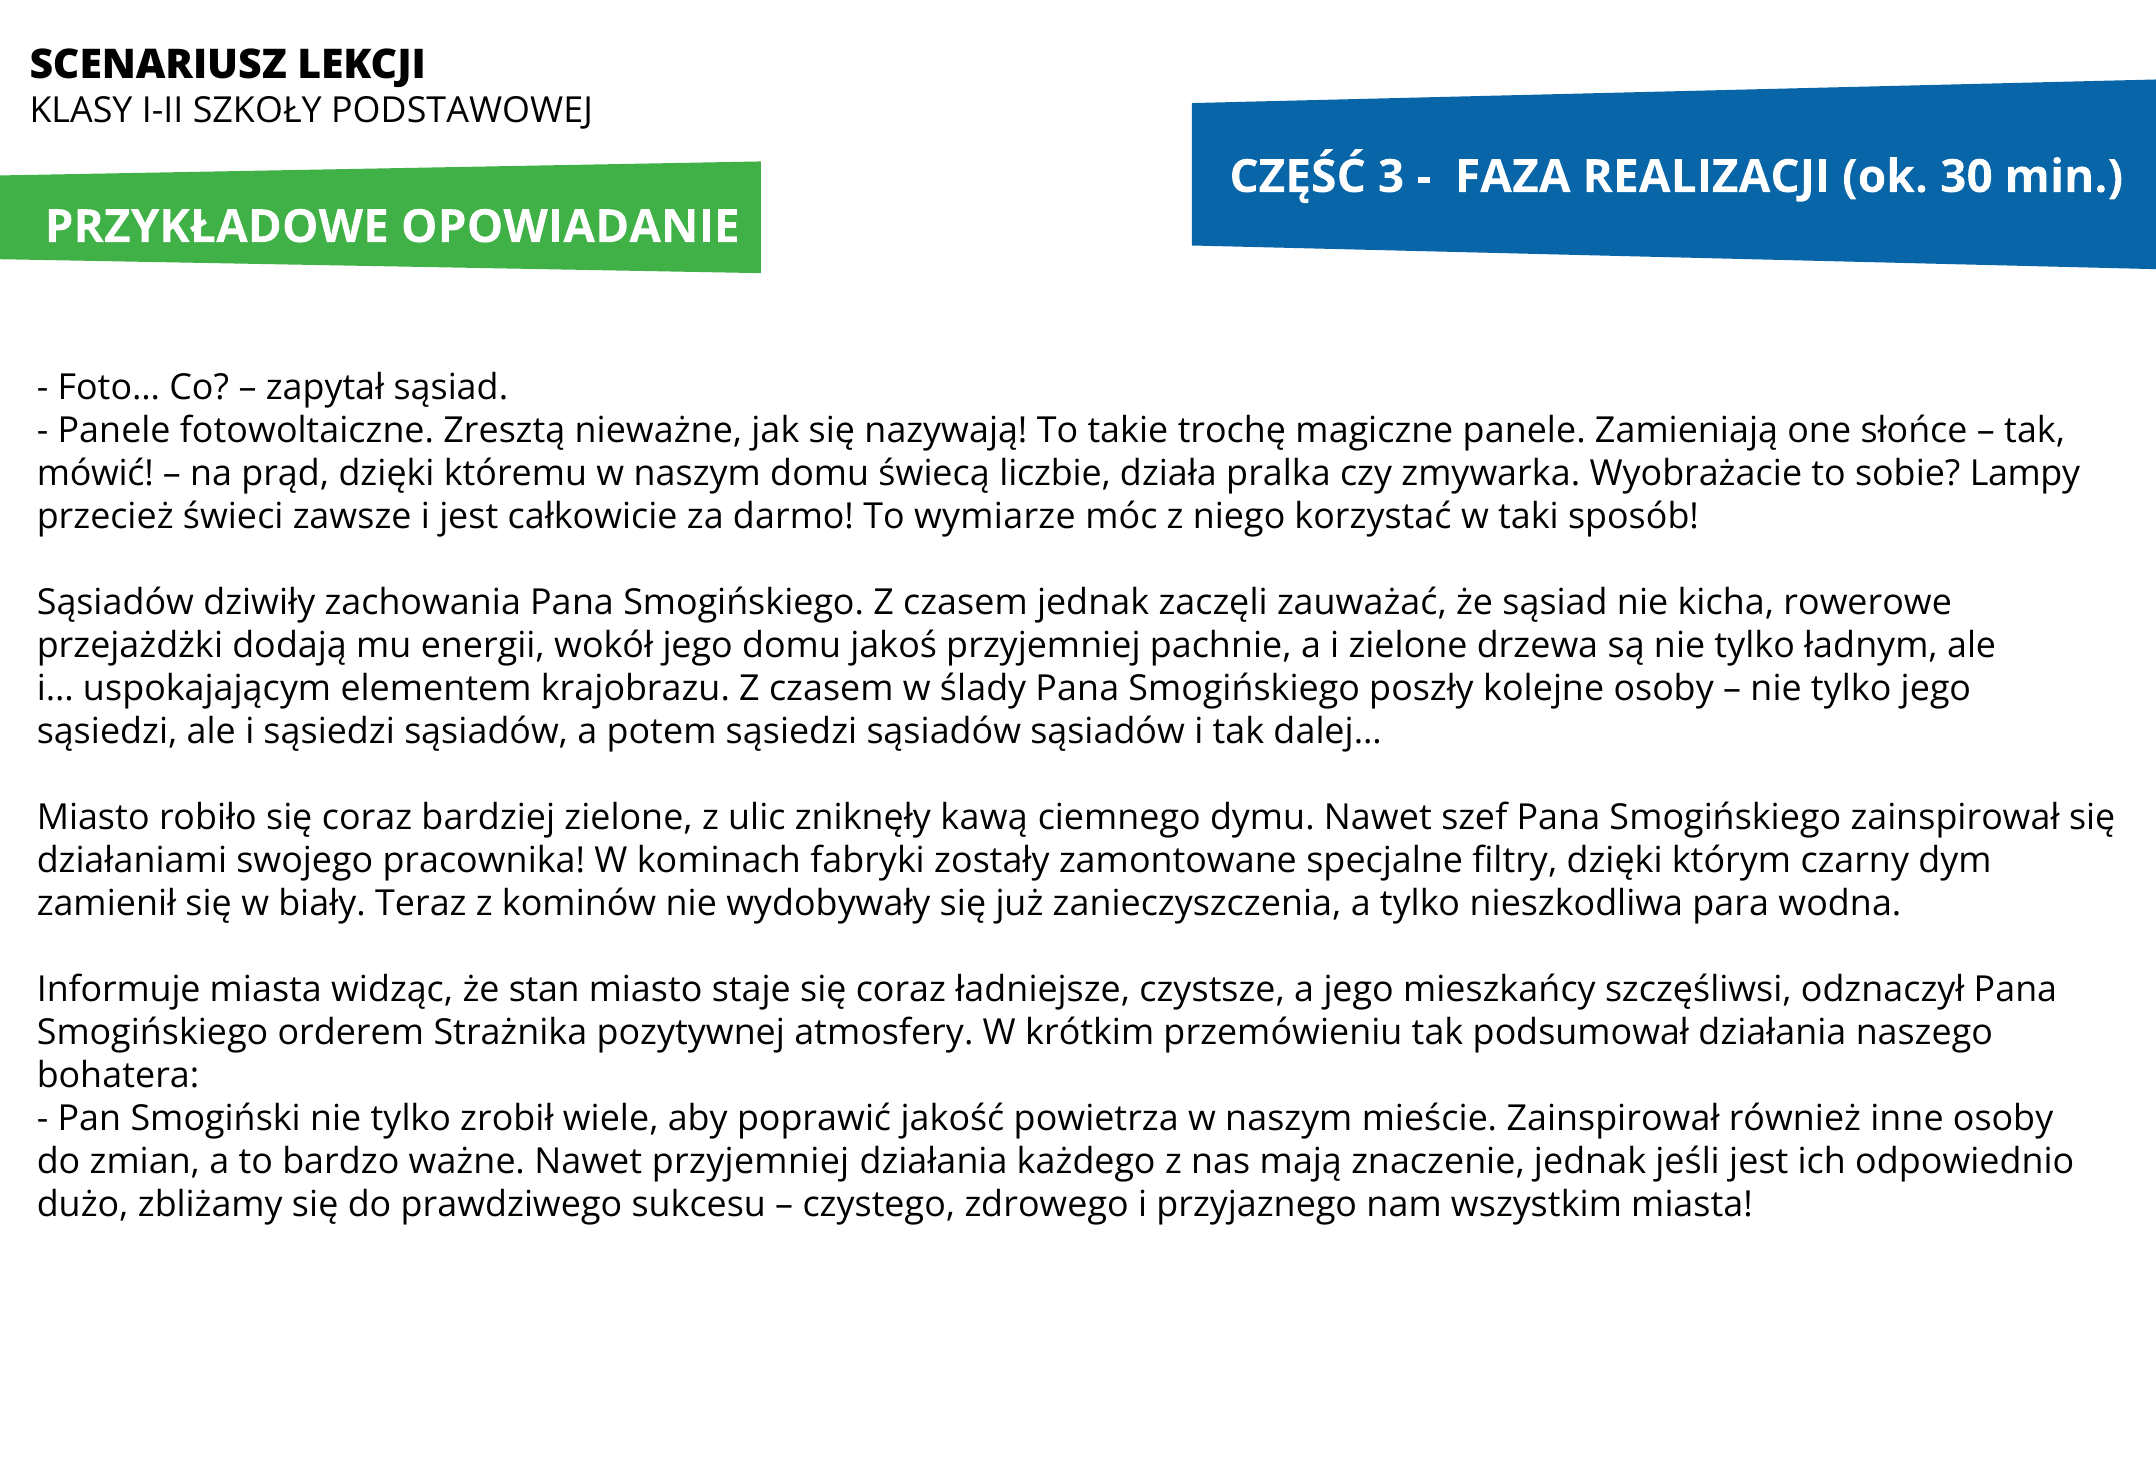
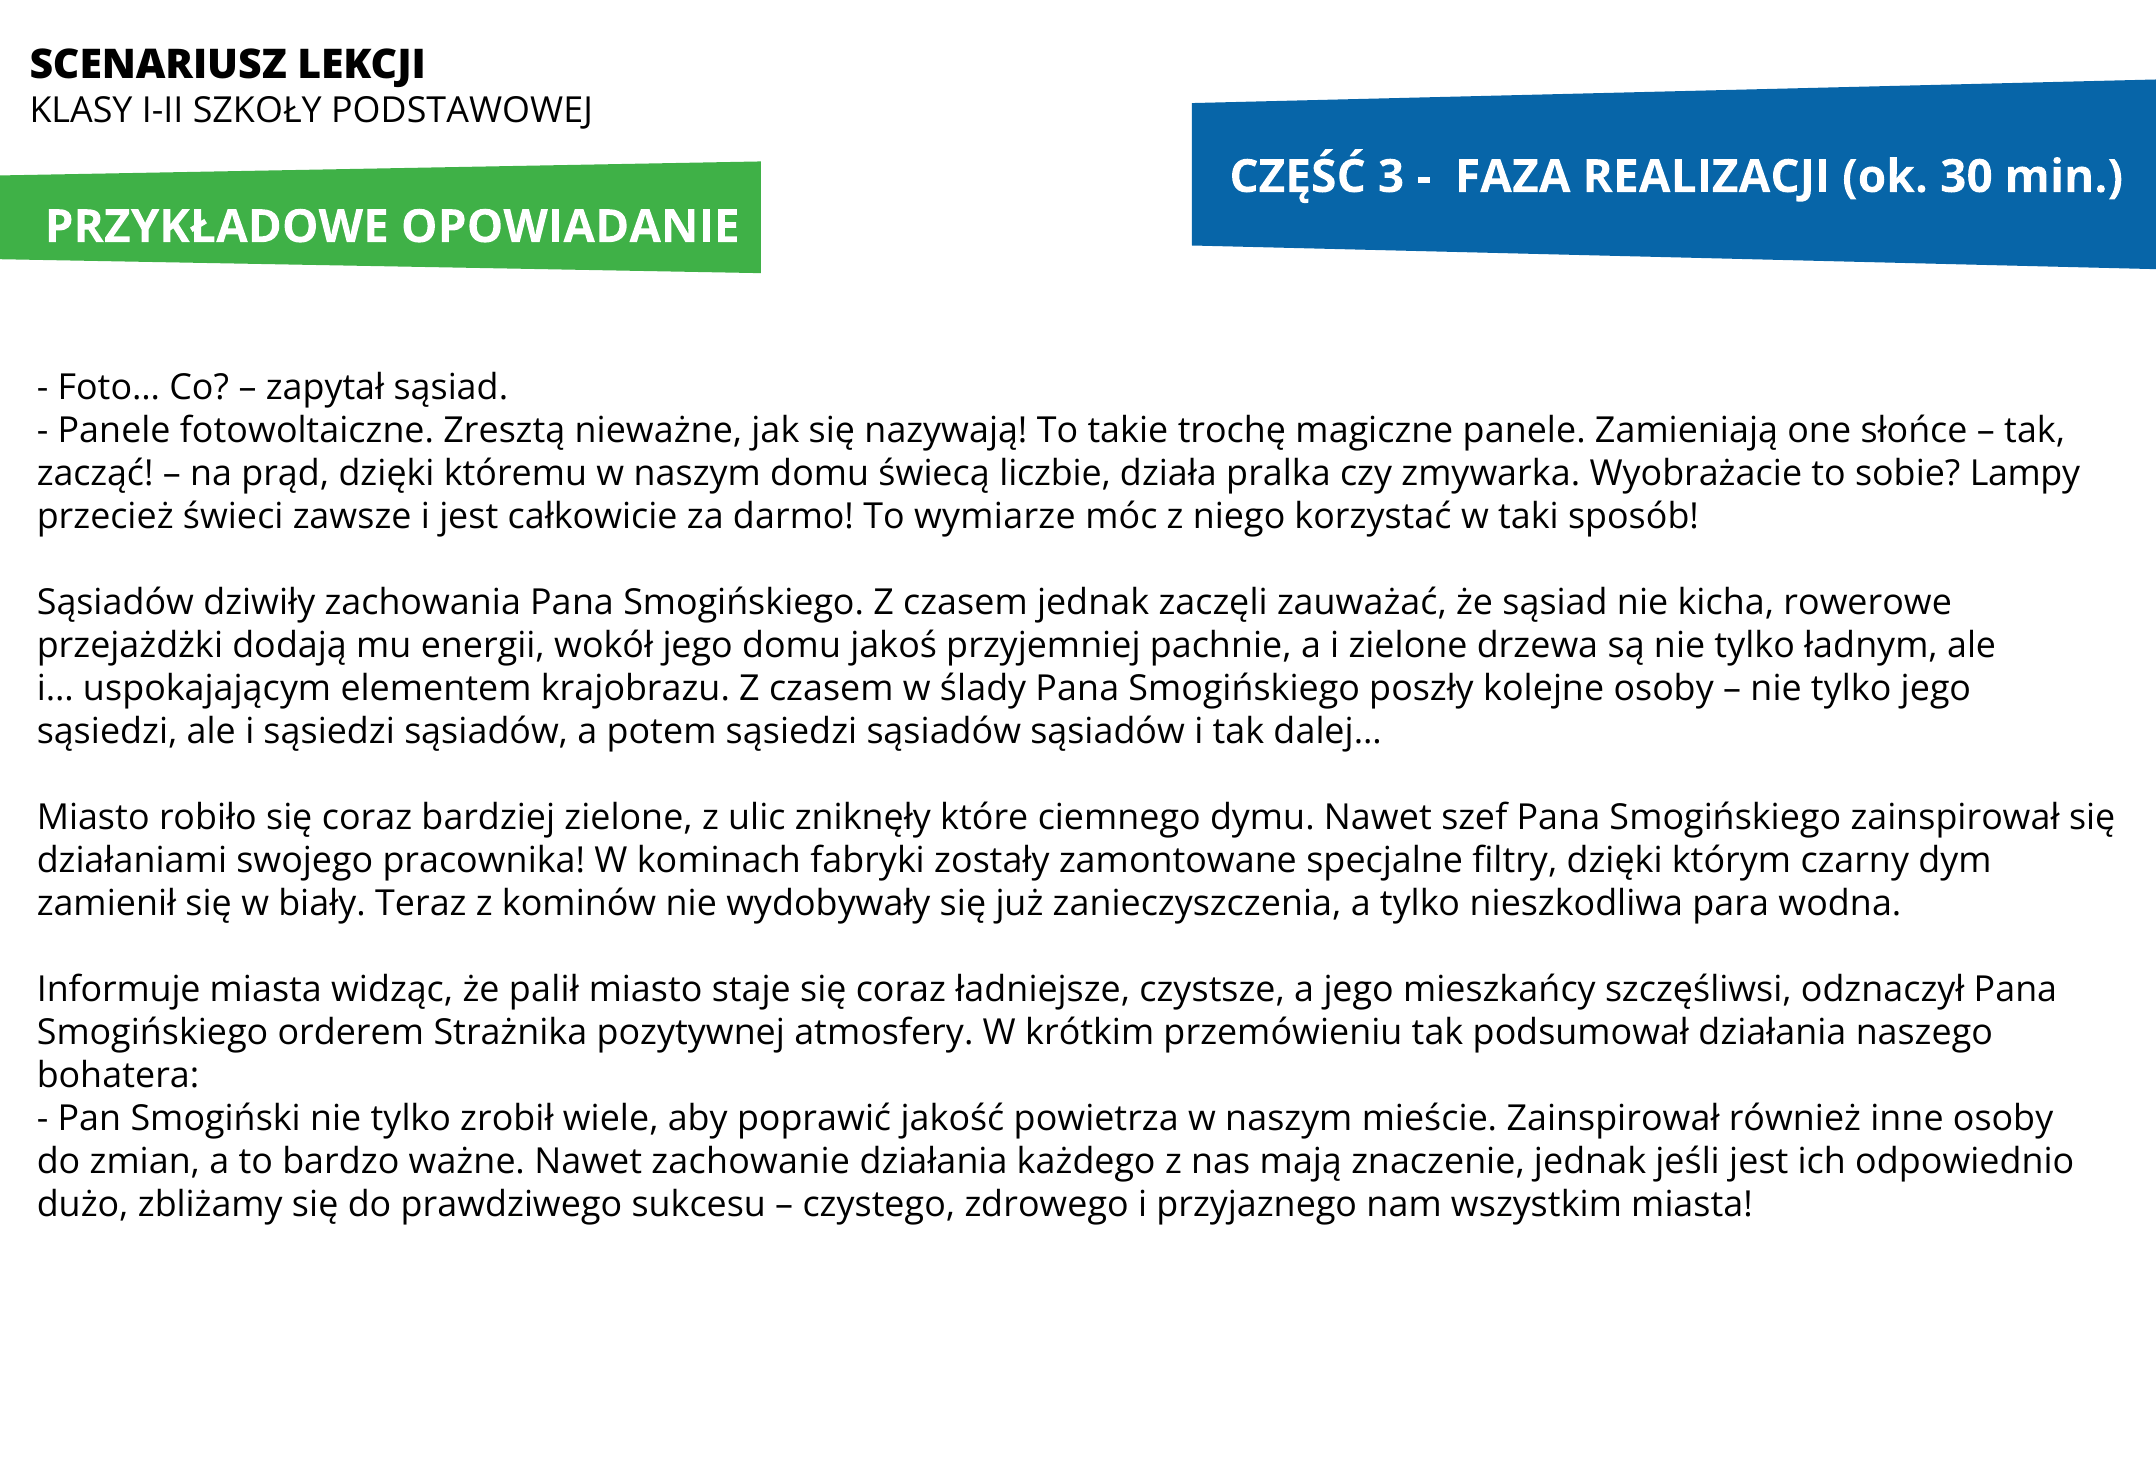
mówić: mówić -> zacząć
kawą: kawą -> które
stan: stan -> palił
Nawet przyjemniej: przyjemniej -> zachowanie
